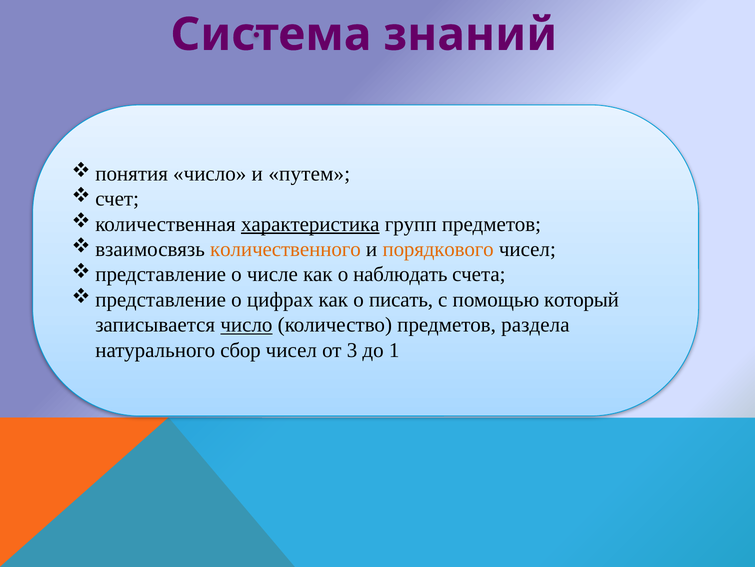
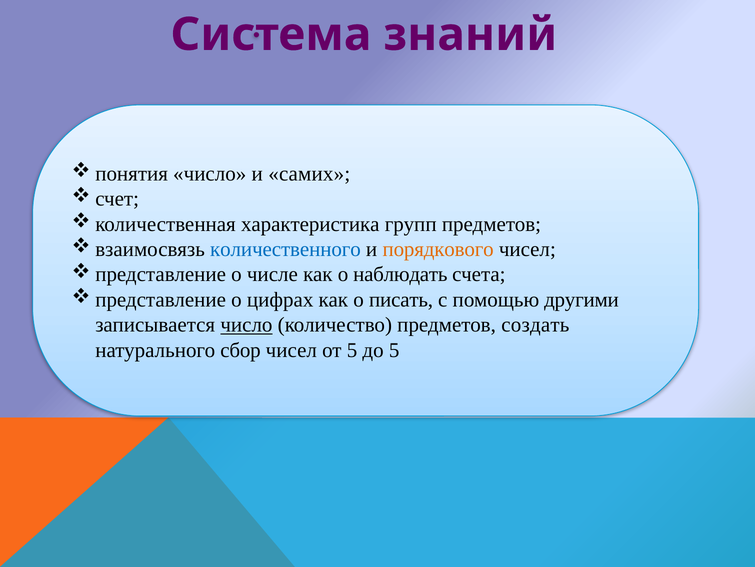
путем: путем -> самих
характеристика underline: present -> none
количественного colour: orange -> blue
который: который -> другими
раздела: раздела -> создать
от 3: 3 -> 5
до 1: 1 -> 5
